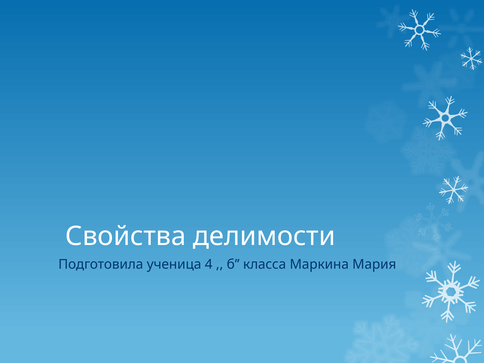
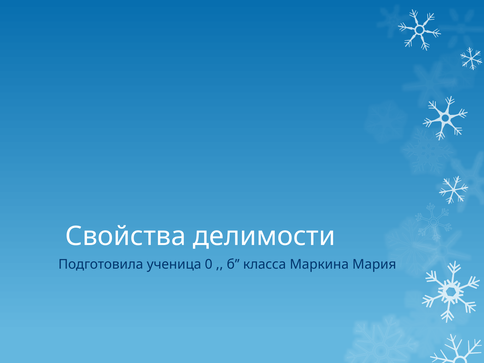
4: 4 -> 0
